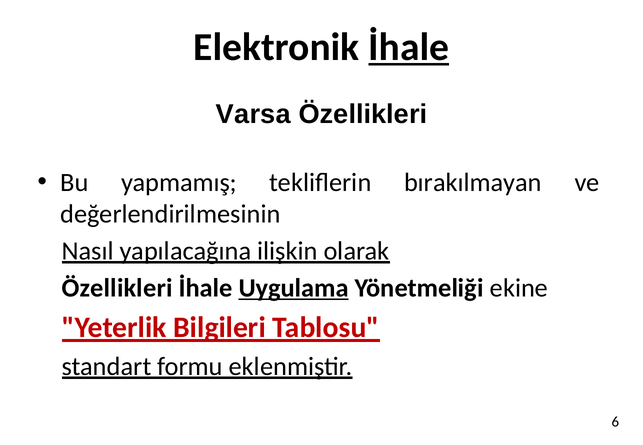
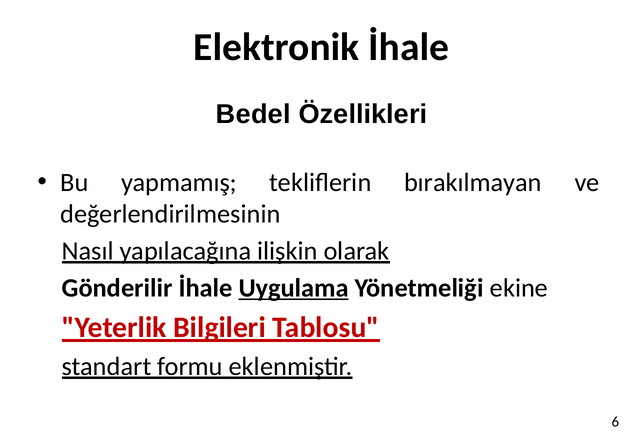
İhale at (409, 47) underline: present -> none
Varsa: Varsa -> Bedel
Özellikleri at (117, 288): Özellikleri -> Gönderilir
